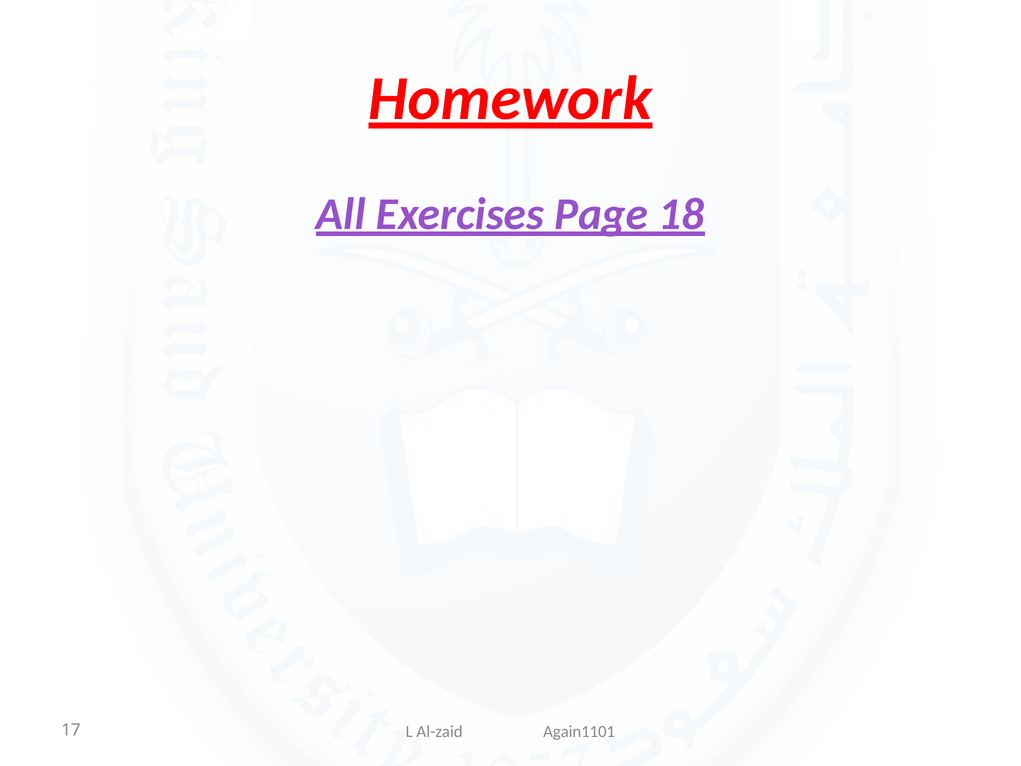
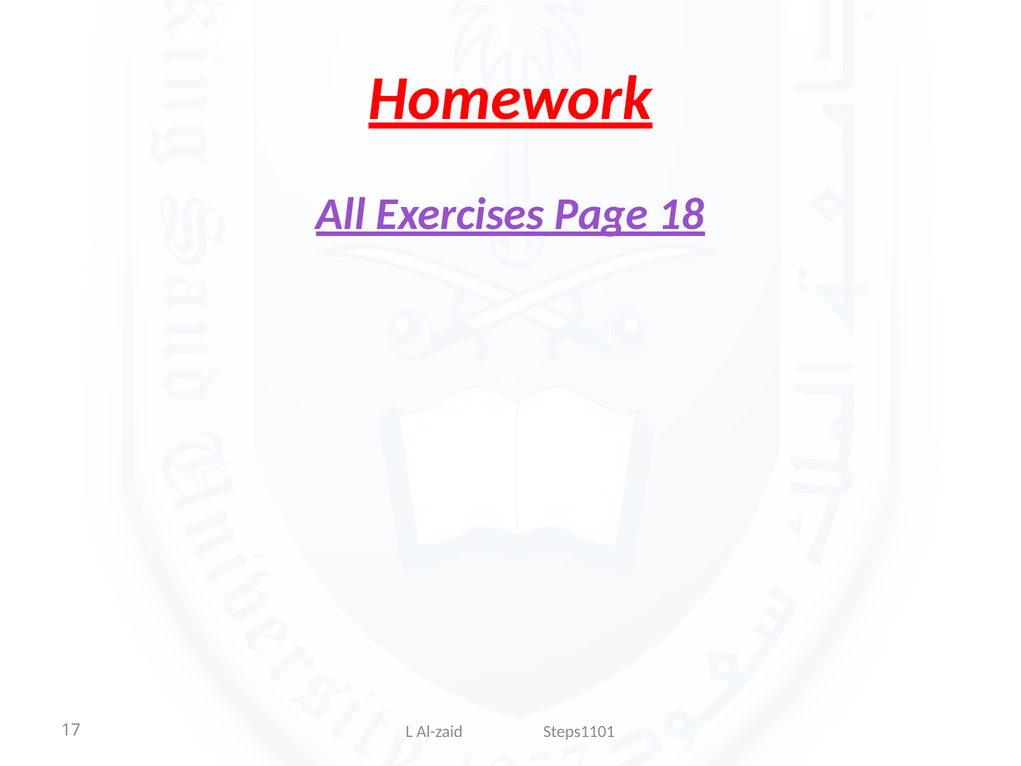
Again1101: Again1101 -> Steps1101
